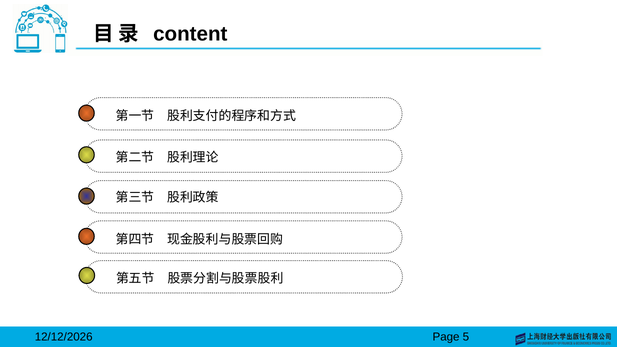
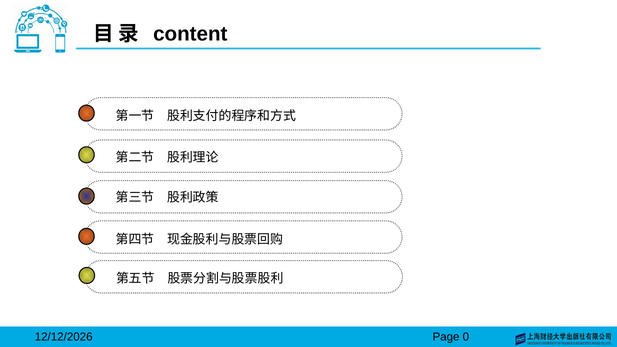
5: 5 -> 0
